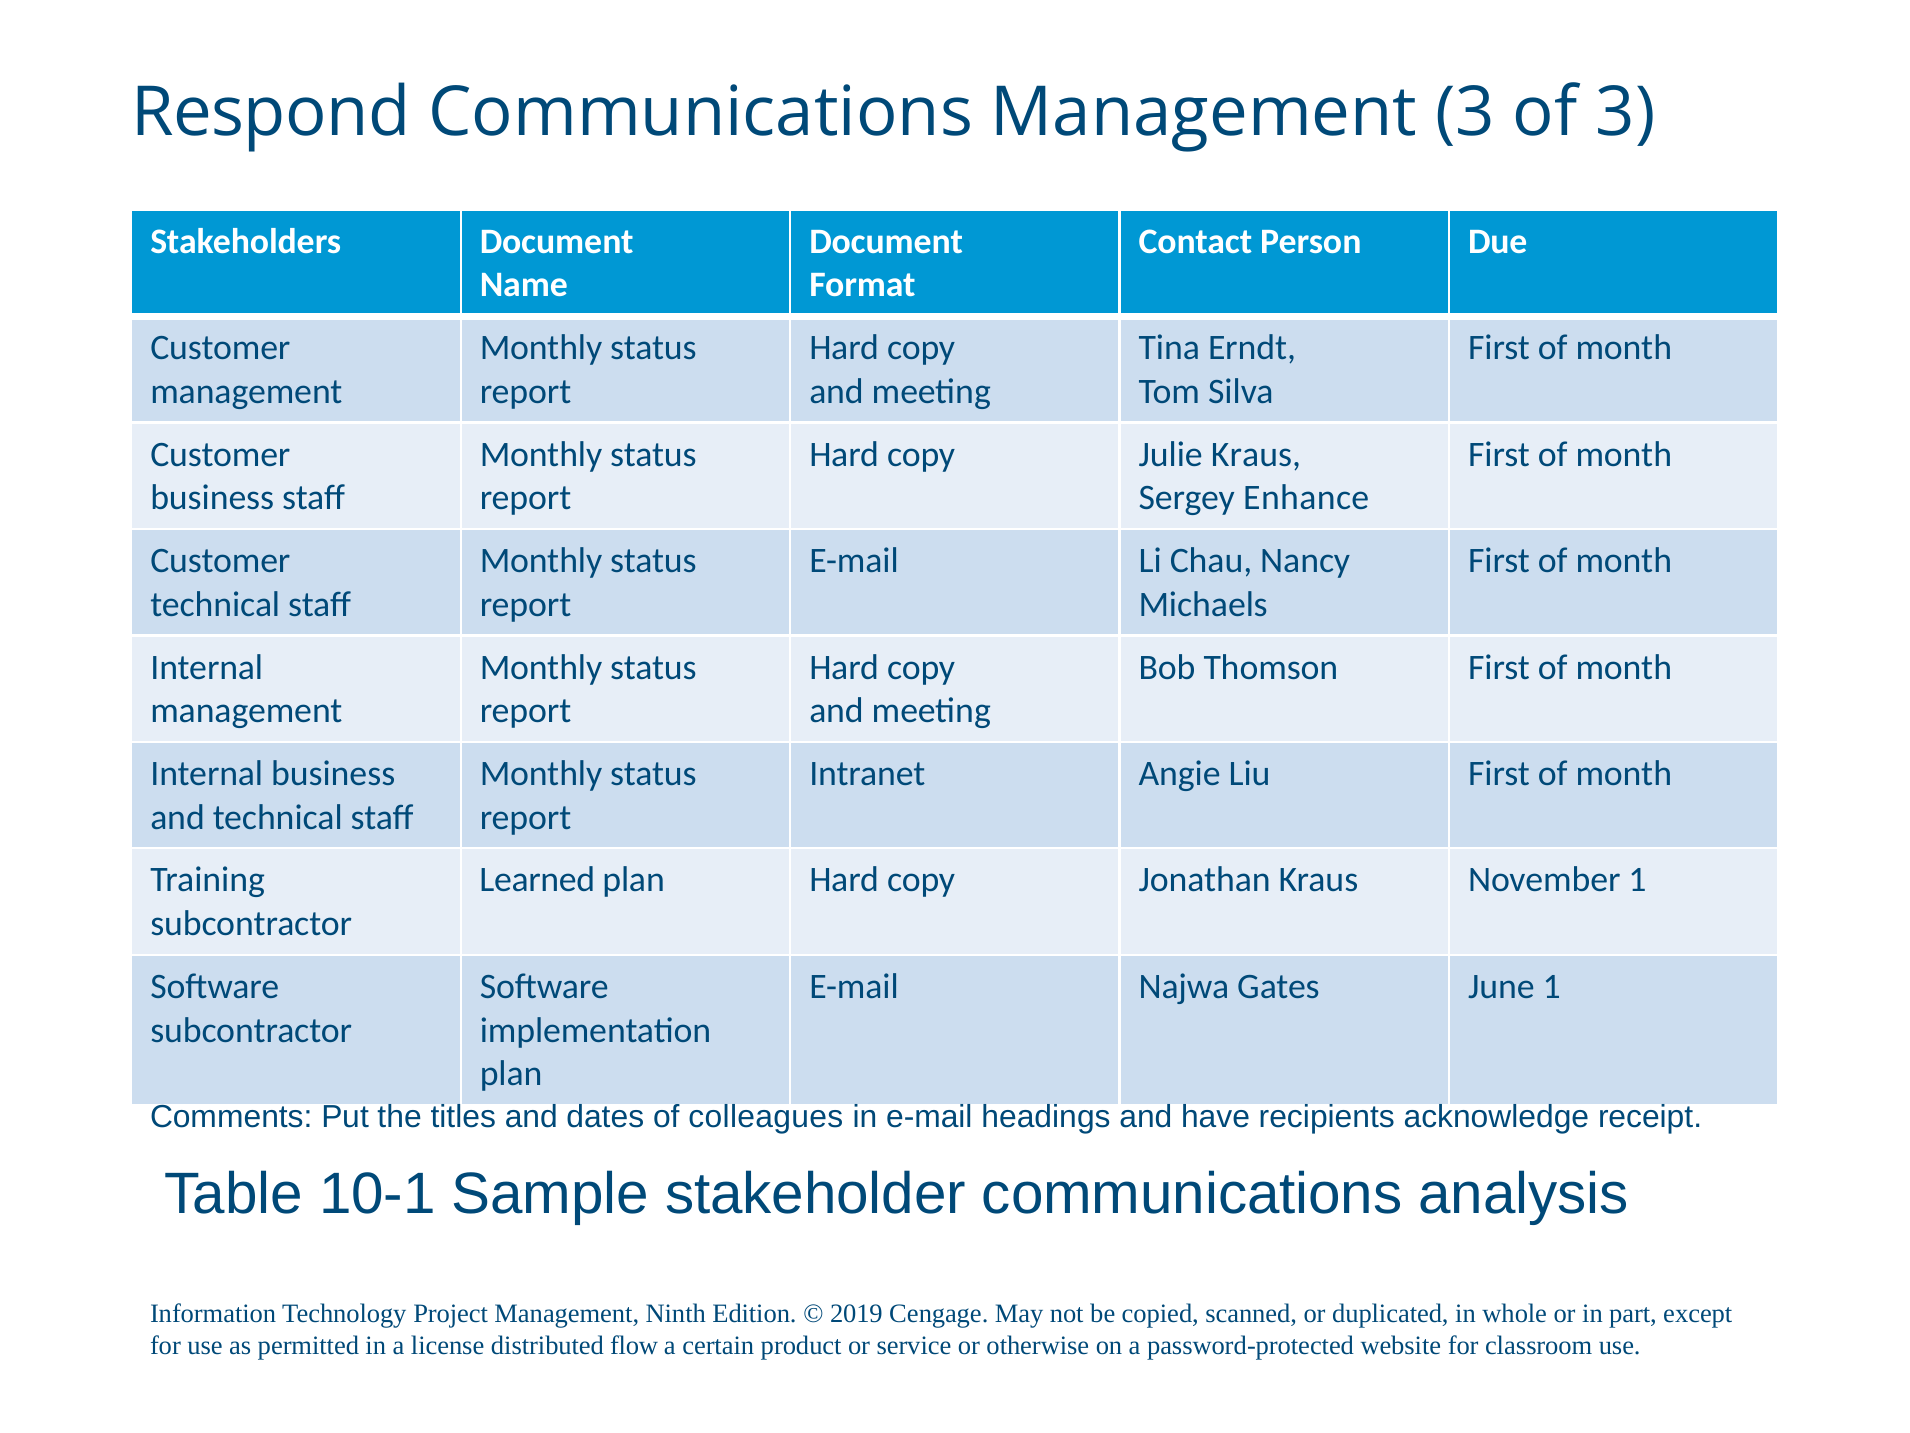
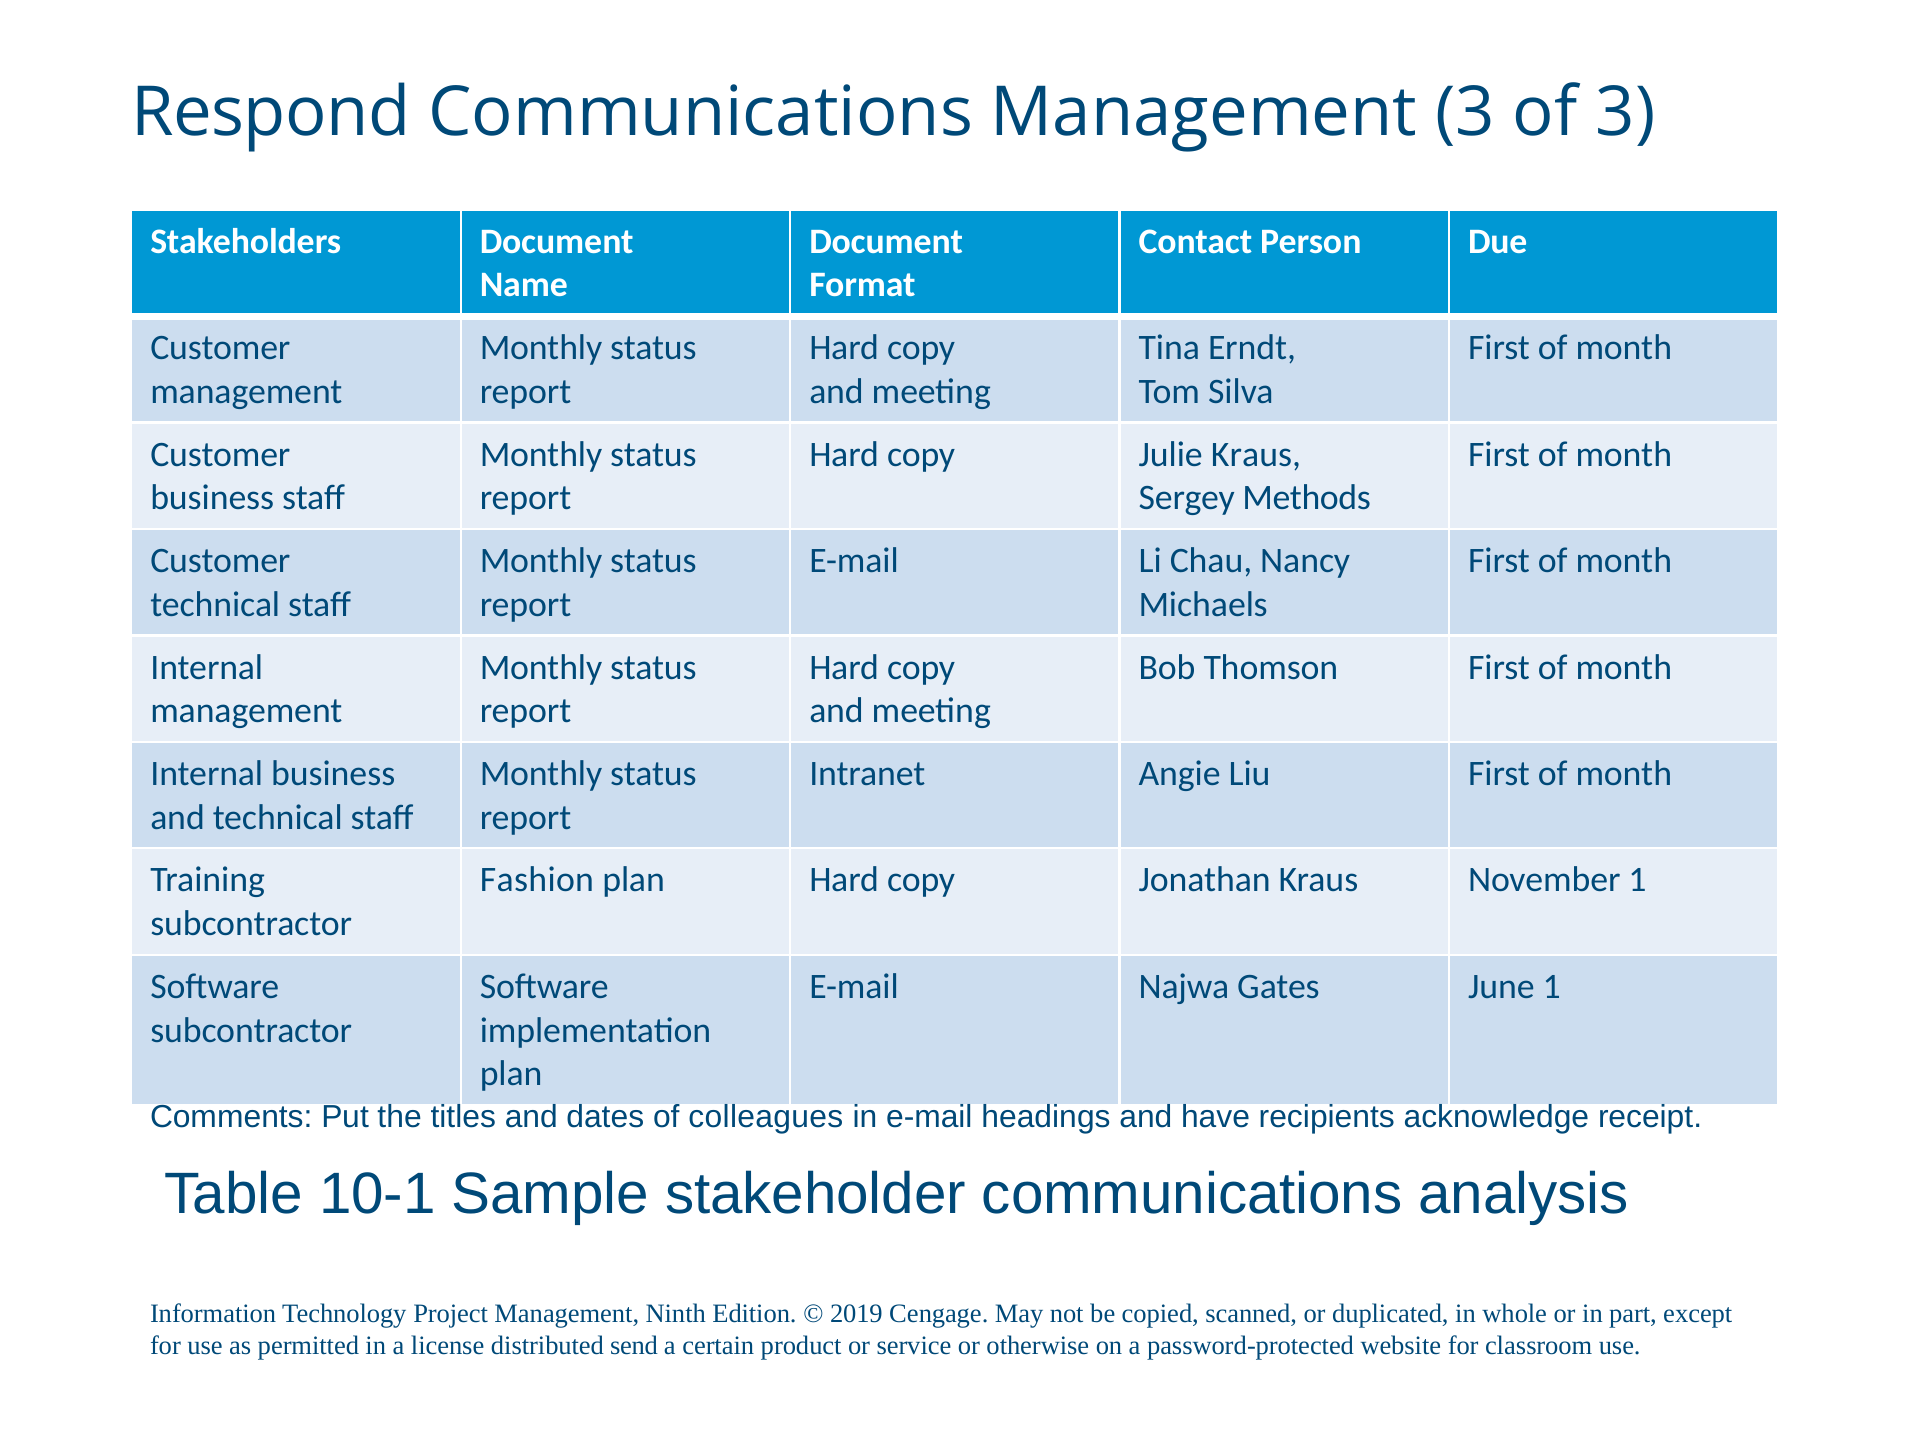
Enhance: Enhance -> Methods
Learned: Learned -> Fashion
flow: flow -> send
